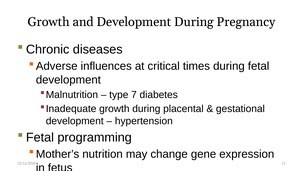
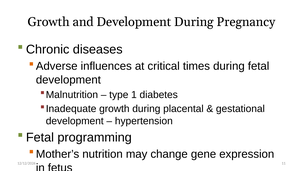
7: 7 -> 1
